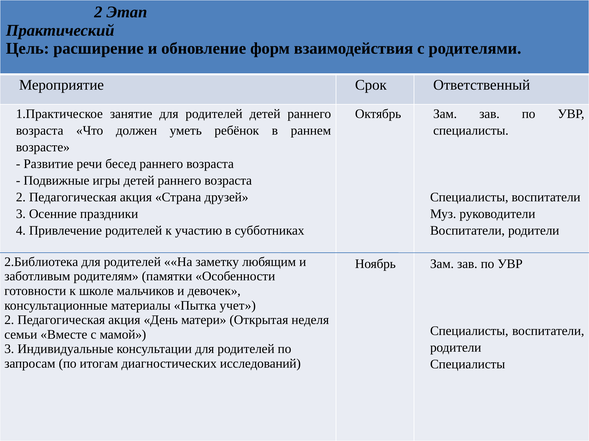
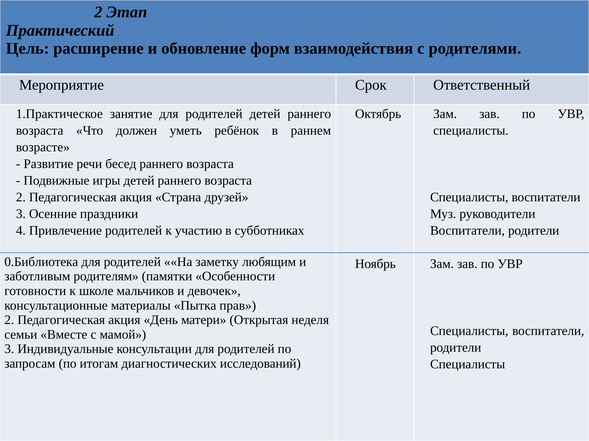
2.Библиотека: 2.Библиотека -> 0.Библиотека
учет: учет -> прав
